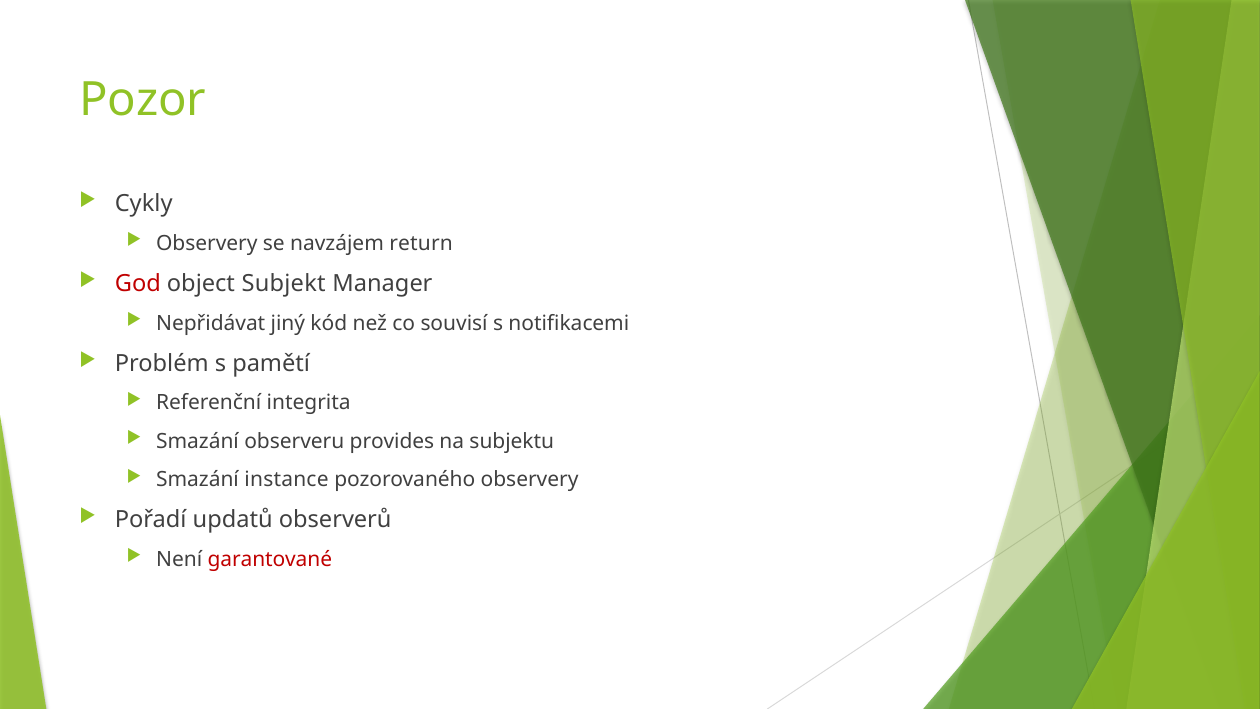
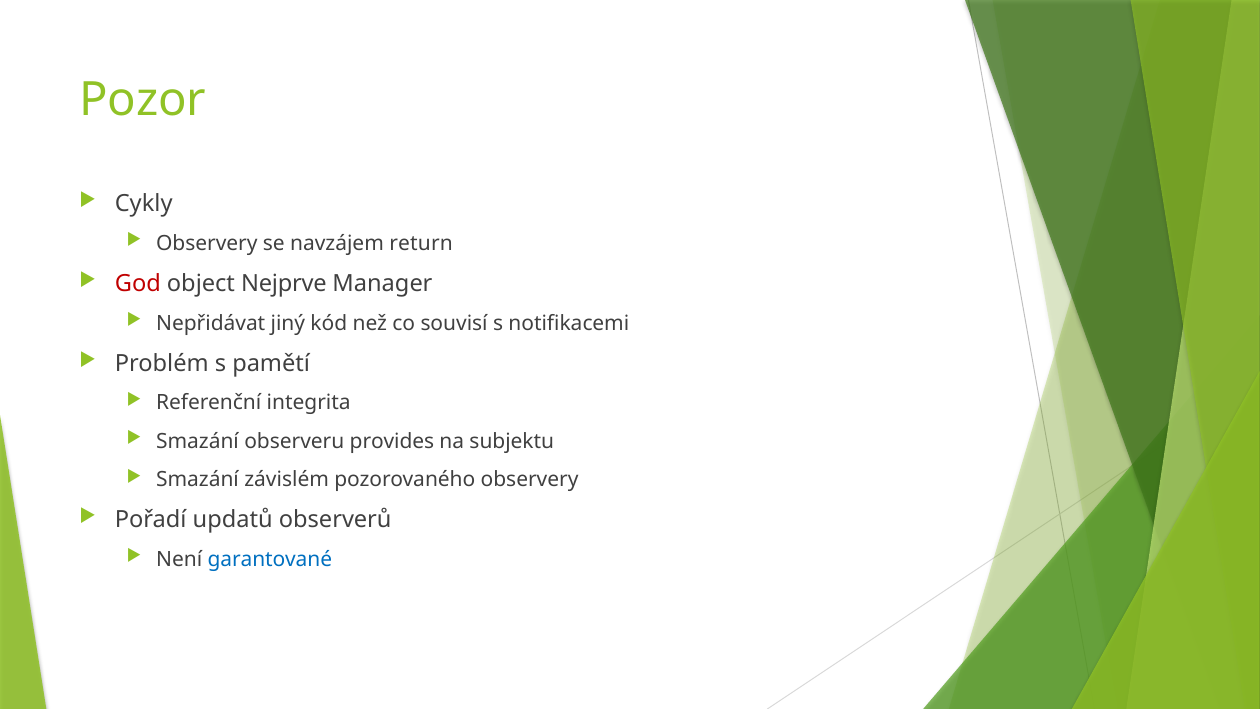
Subjekt: Subjekt -> Nejprve
instance: instance -> závislém
garantované colour: red -> blue
